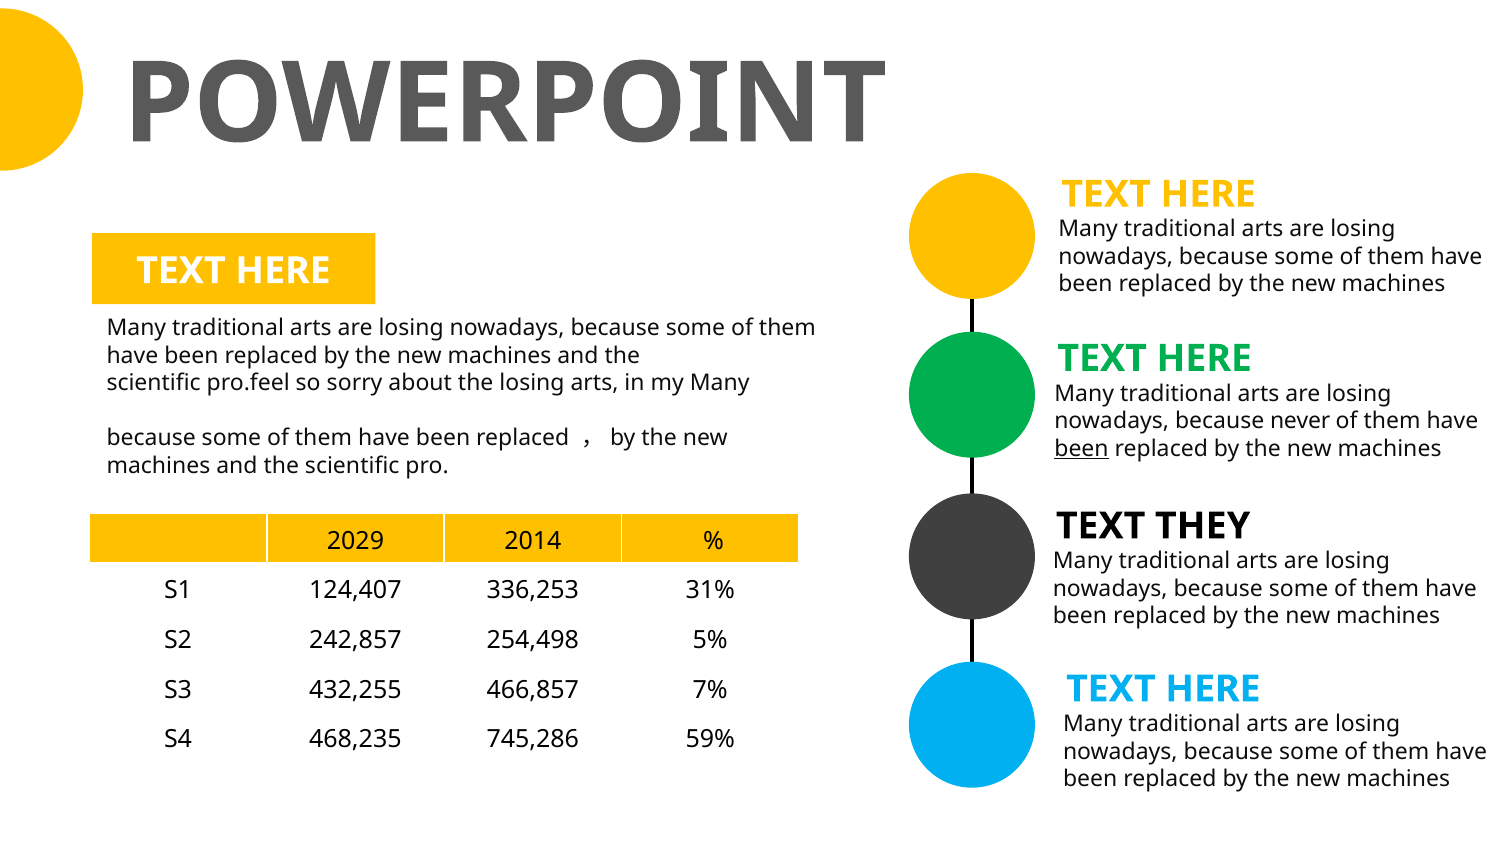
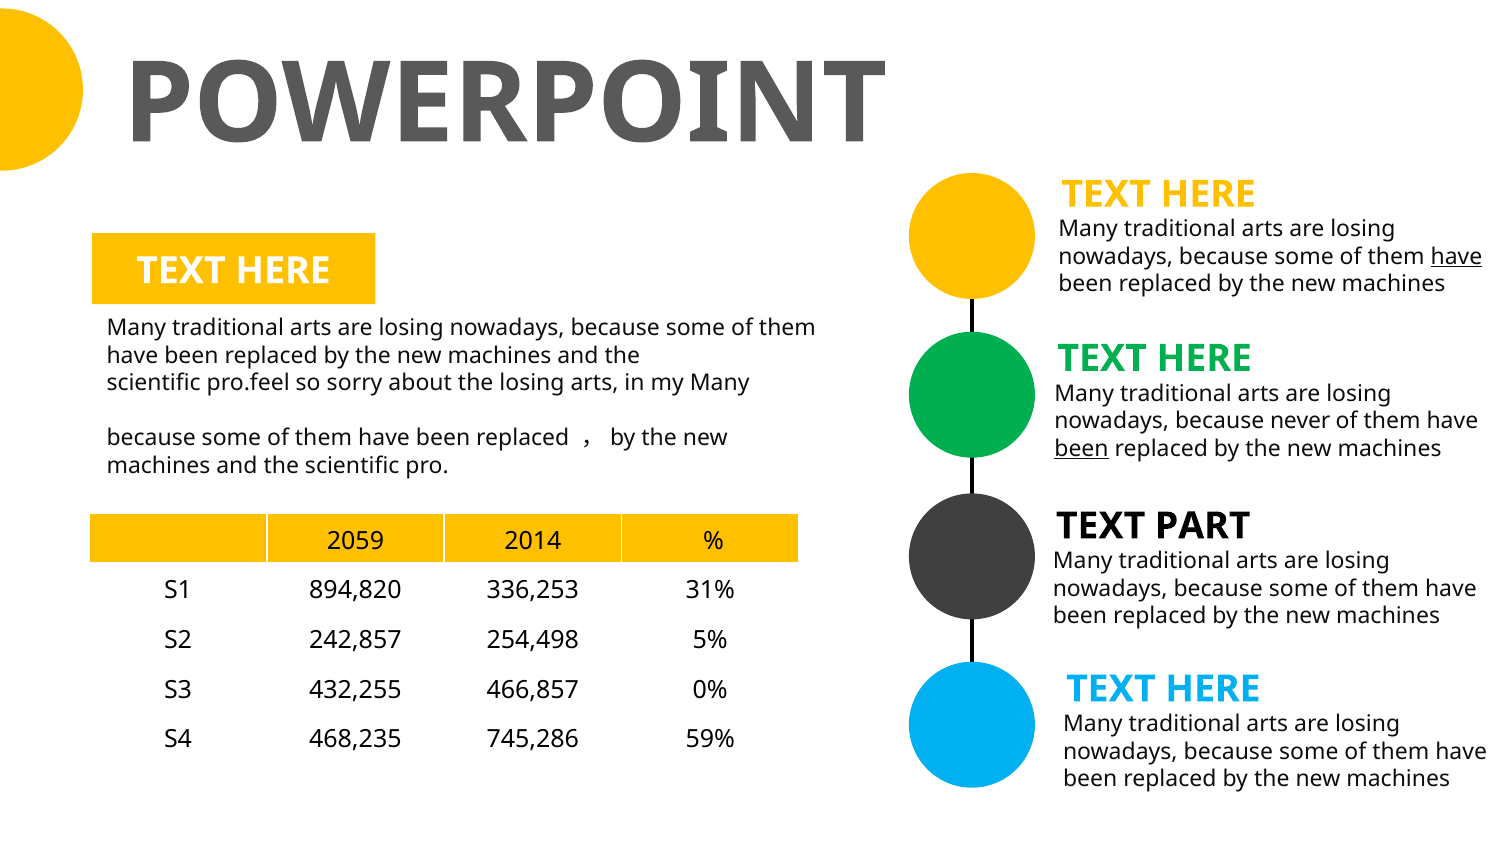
have at (1456, 257) underline: none -> present
THEY: THEY -> PART
2029: 2029 -> 2059
124,407: 124,407 -> 894,820
7%: 7% -> 0%
